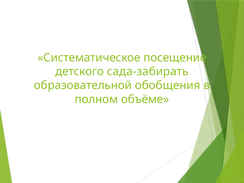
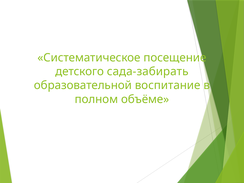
обобщения: обобщения -> воспитание
